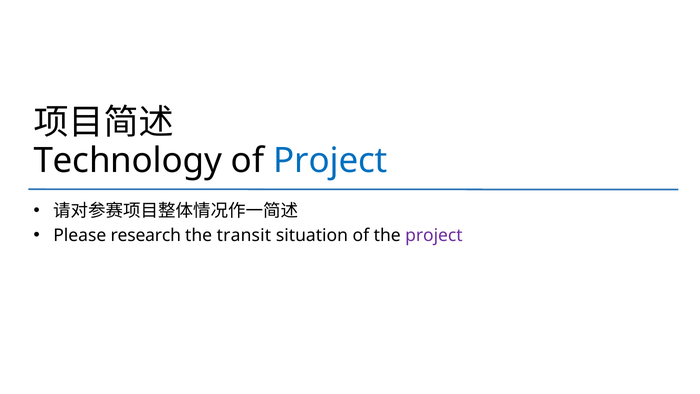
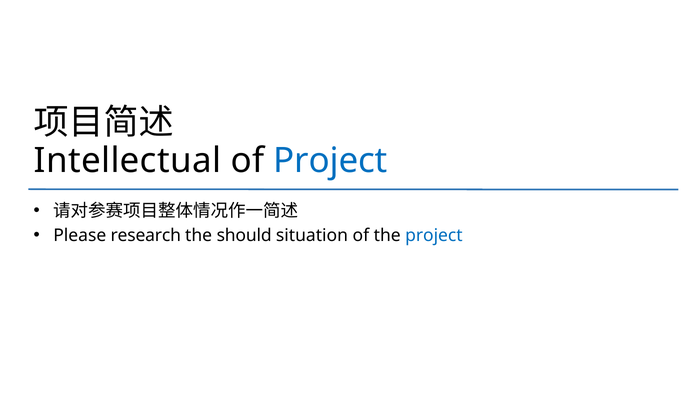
Technology: Technology -> Intellectual
transit: transit -> should
project at (434, 236) colour: purple -> blue
